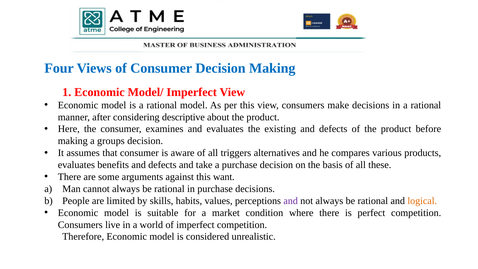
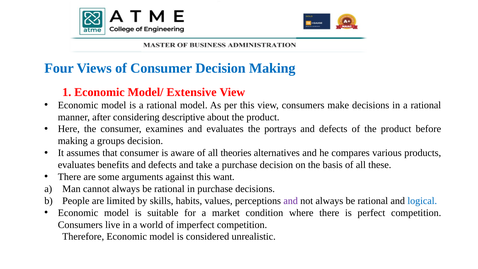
Model/ Imperfect: Imperfect -> Extensive
existing: existing -> portrays
triggers: triggers -> theories
logical colour: orange -> blue
